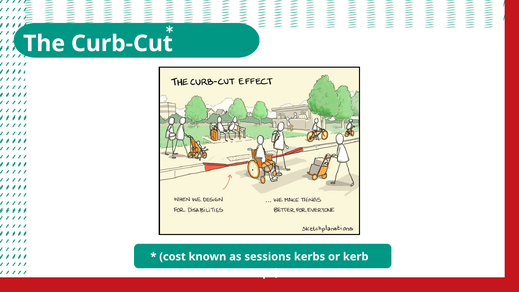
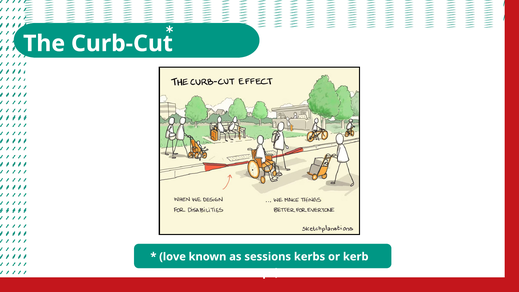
cost: cost -> love
